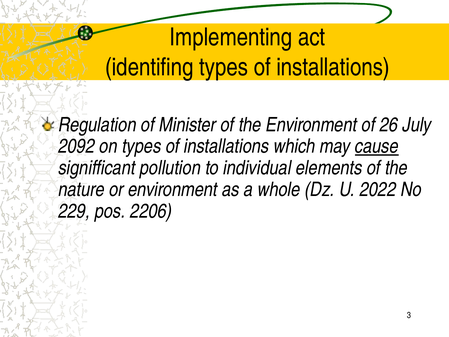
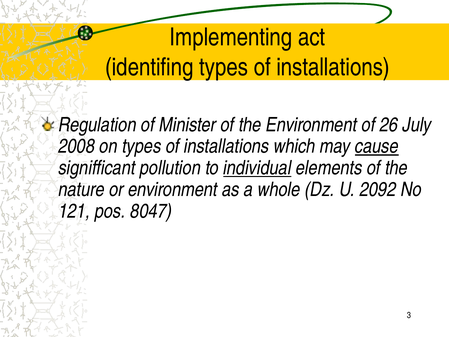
2092: 2092 -> 2008
individual underline: none -> present
2022: 2022 -> 2092
229: 229 -> 121
2206: 2206 -> 8047
